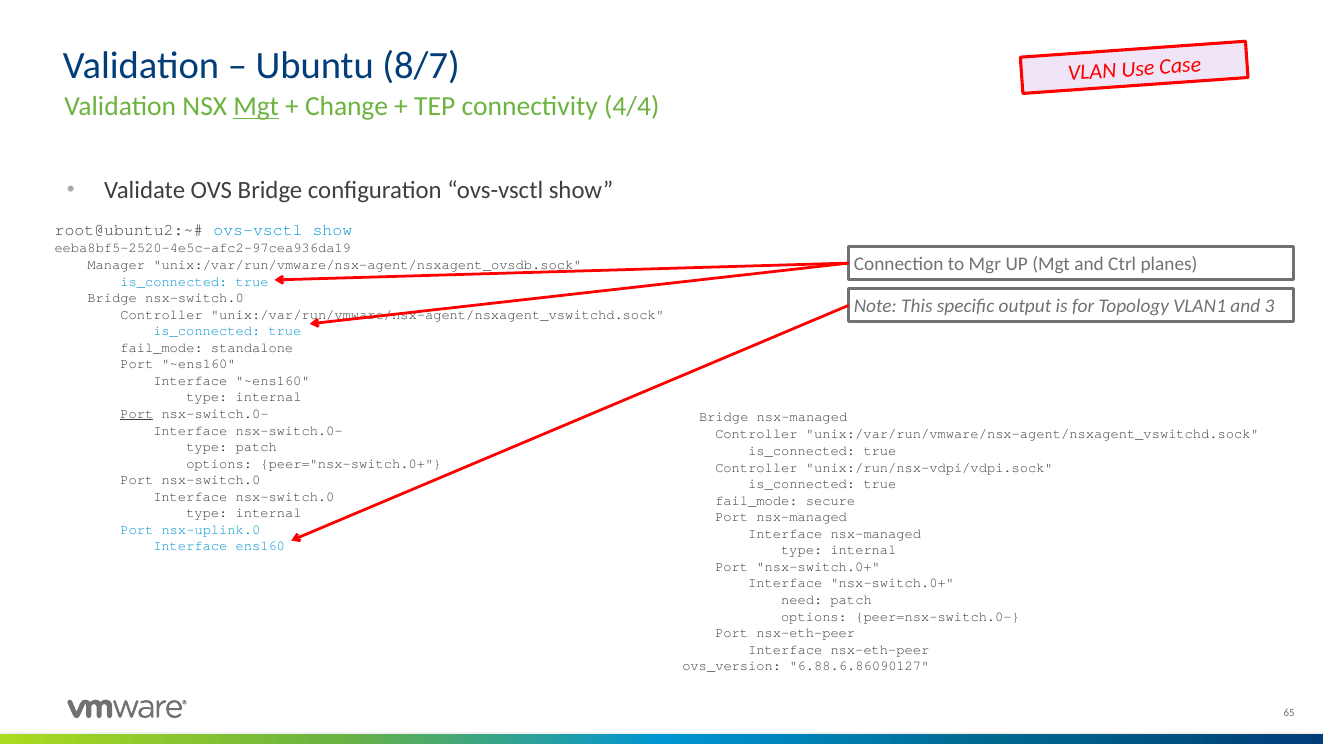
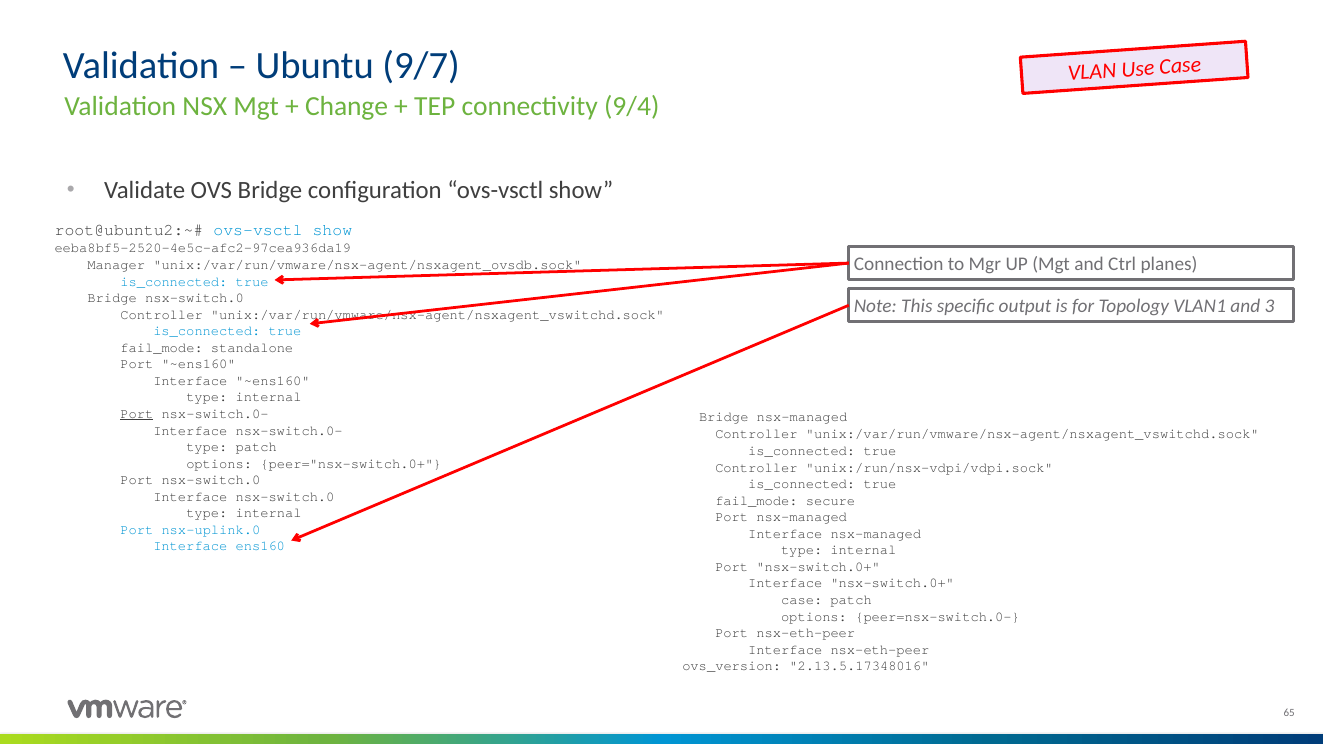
8/7: 8/7 -> 9/7
Mgt at (256, 107) underline: present -> none
4/4: 4/4 -> 9/4
need at (802, 600): need -> case
6.88.6.86090127: 6.88.6.86090127 -> 2.13.5.17348016
